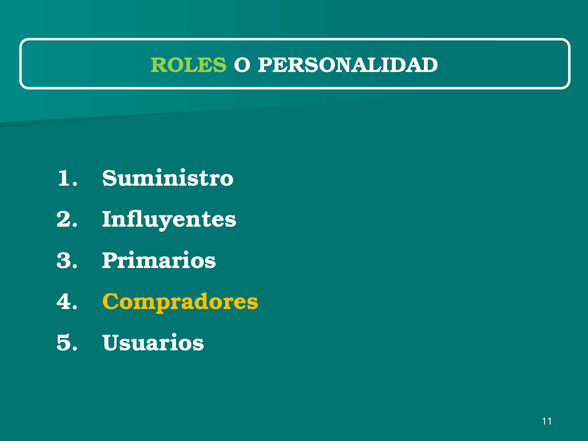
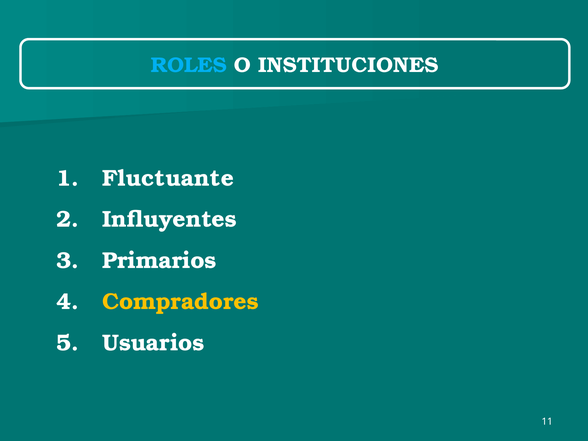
ROLES colour: light green -> light blue
PERSONALIDAD: PERSONALIDAD -> INSTITUCIONES
Suministro: Suministro -> Fluctuante
